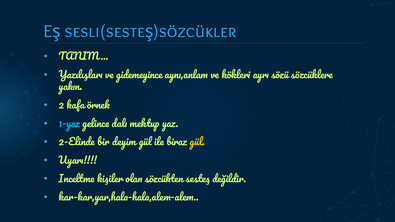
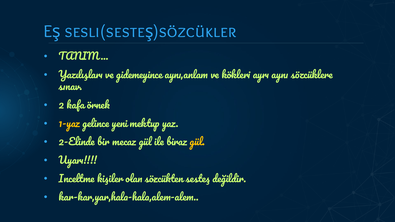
sözü: sözü -> aynı
yakın: yakın -> sınav
1-yaz colour: light blue -> yellow
dalı: dalı -> yeni
deyim: deyim -> mecaz
